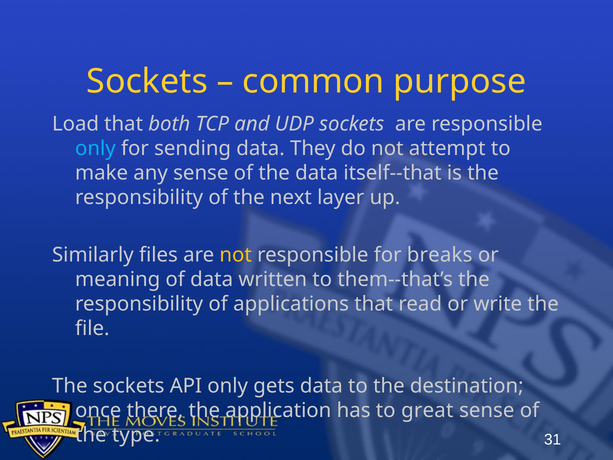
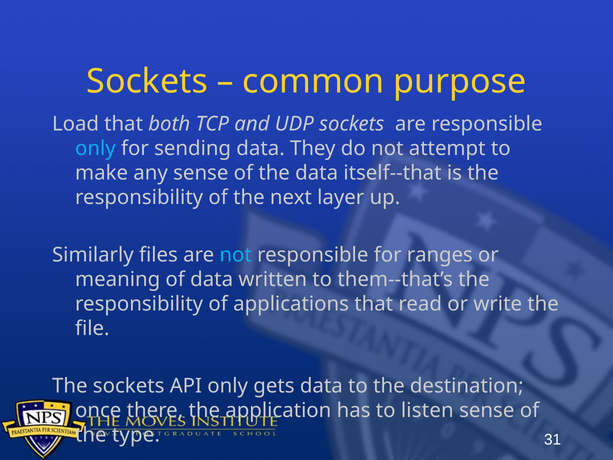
not at (236, 255) colour: yellow -> light blue
breaks: breaks -> ranges
great: great -> listen
